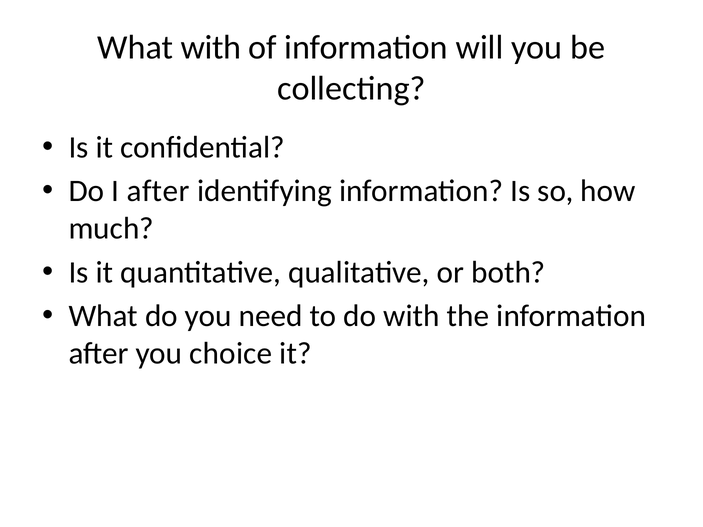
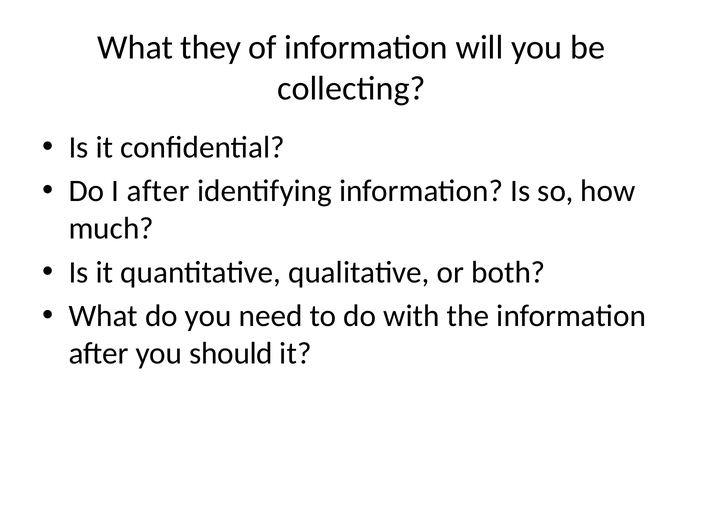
What with: with -> they
choice: choice -> should
